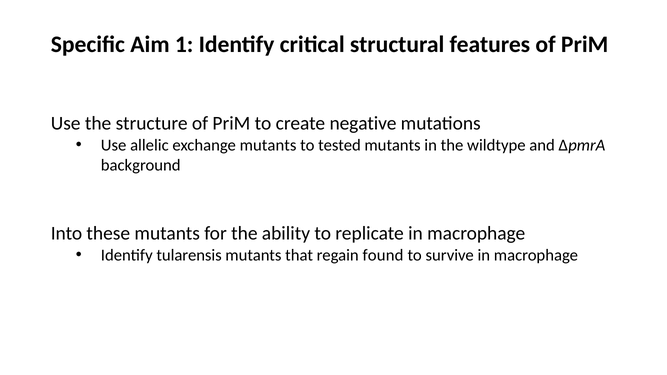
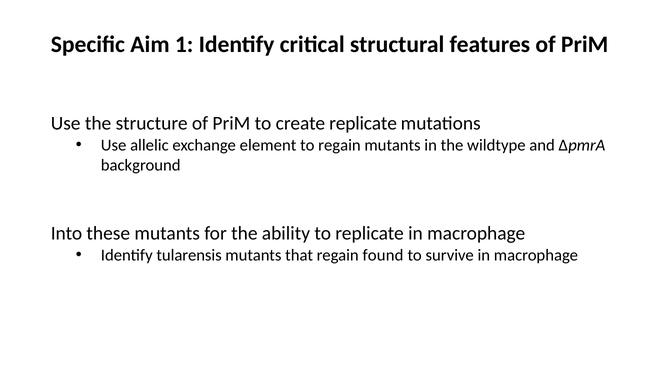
create negative: negative -> replicate
exchange mutants: mutants -> element
to tested: tested -> regain
